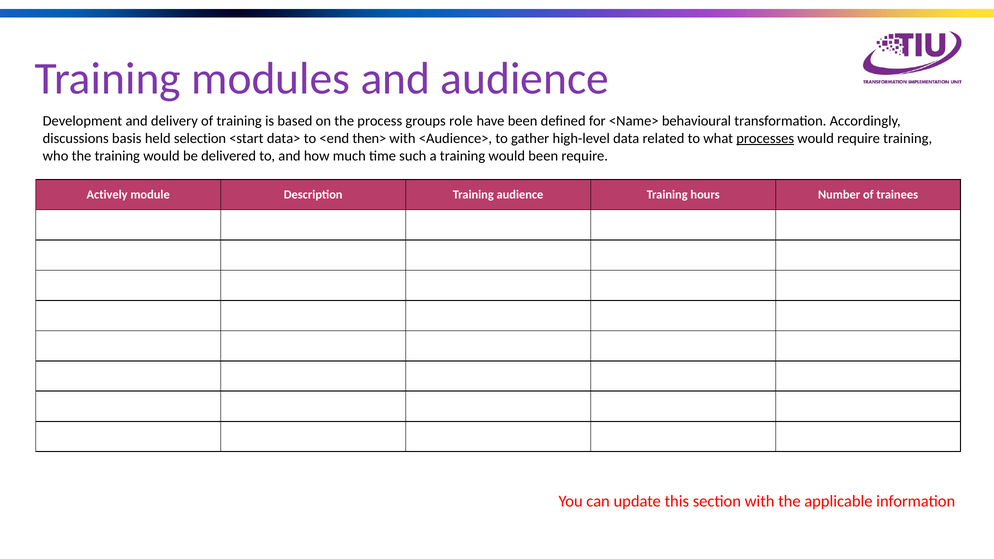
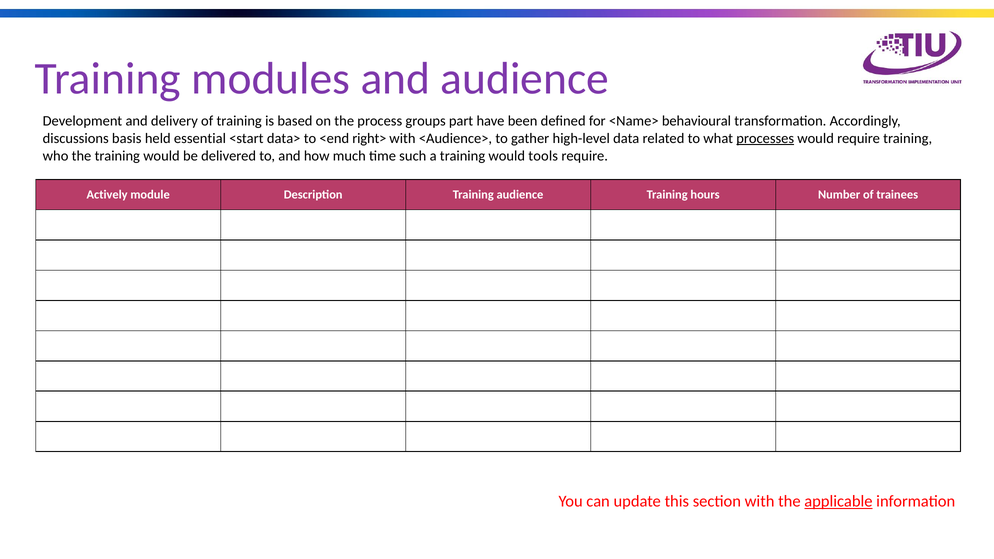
role: role -> part
selection: selection -> essential
then>: then> -> right>
would been: been -> tools
applicable underline: none -> present
